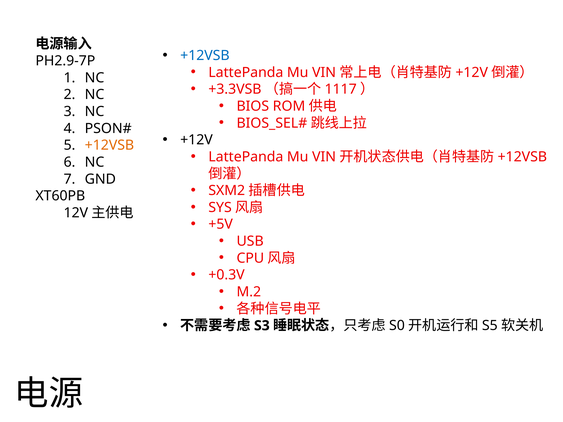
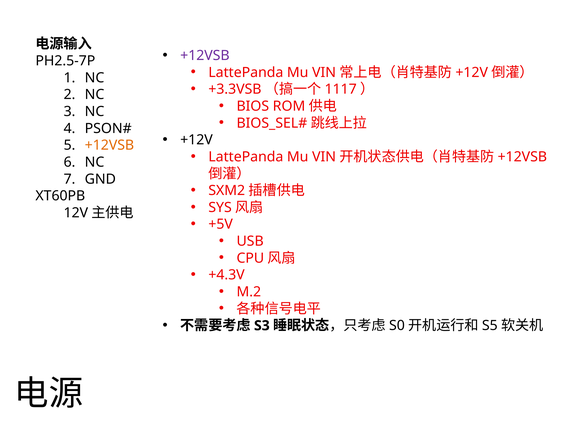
+12VSB at (205, 56) colour: blue -> purple
PH2.9-7P: PH2.9-7P -> PH2.5-7P
+0.3V: +0.3V -> +4.3V
